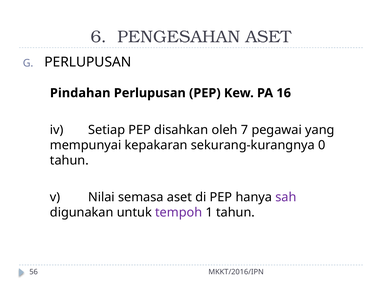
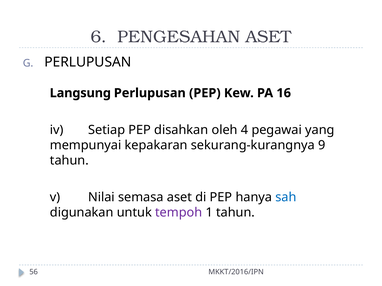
Pindahan: Pindahan -> Langsung
7: 7 -> 4
0: 0 -> 9
sah colour: purple -> blue
